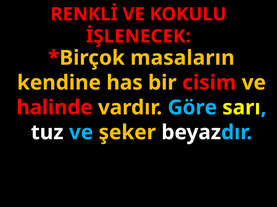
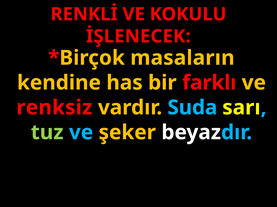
cisim: cisim -> farklı
halinde: halinde -> renksiz
Göre: Göre -> Suda
tuz colour: white -> light green
